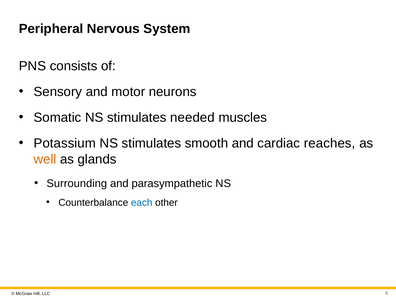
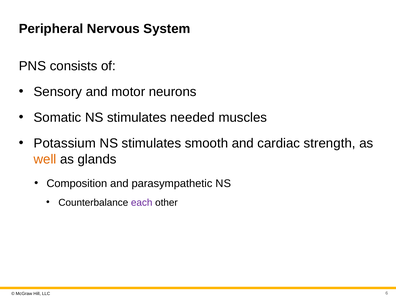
reaches: reaches -> strength
Surrounding: Surrounding -> Composition
each colour: blue -> purple
